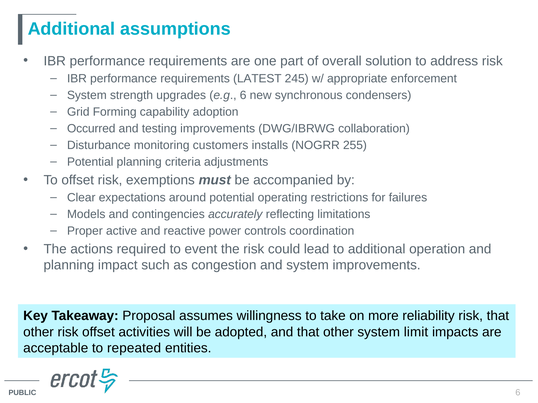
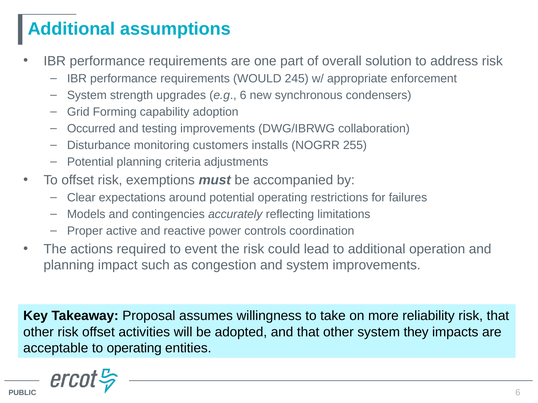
LATEST: LATEST -> WOULD
limit: limit -> they
to repeated: repeated -> operating
